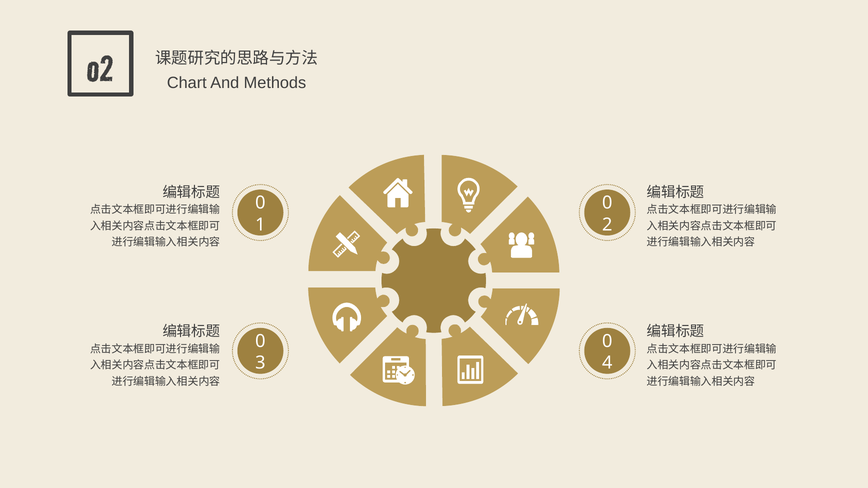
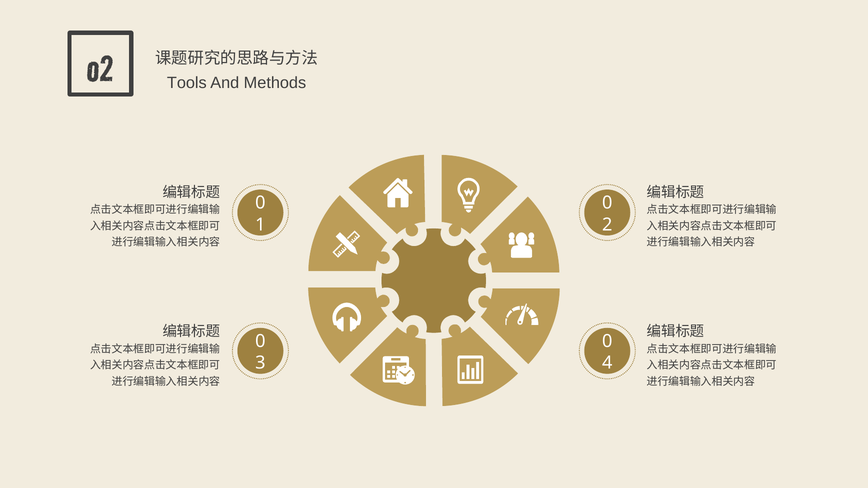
Chart: Chart -> Tools
